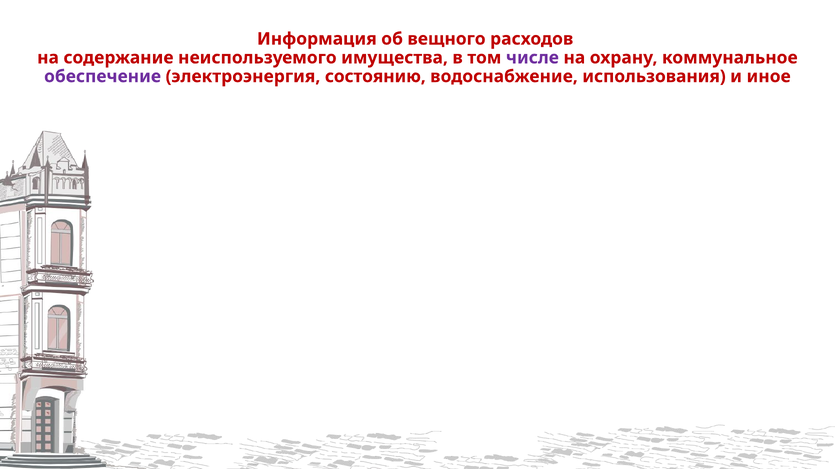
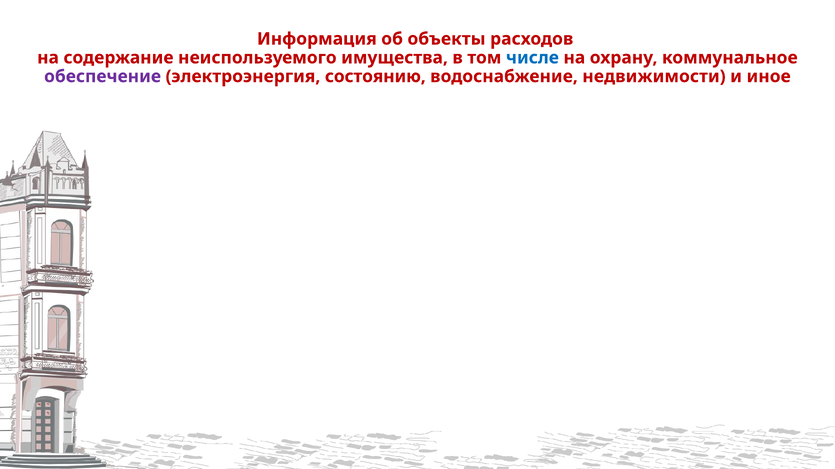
вещного: вещного -> объекты
числе colour: purple -> blue
использования: использования -> недвижимости
